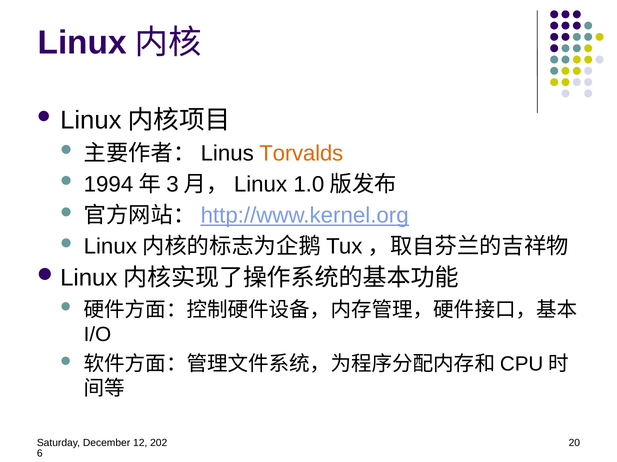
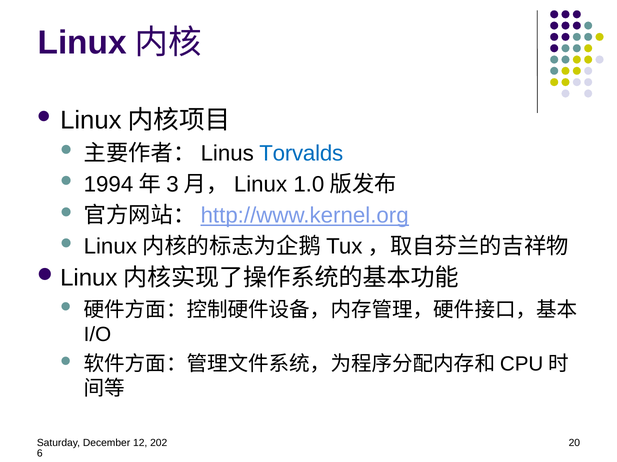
Torvalds colour: orange -> blue
